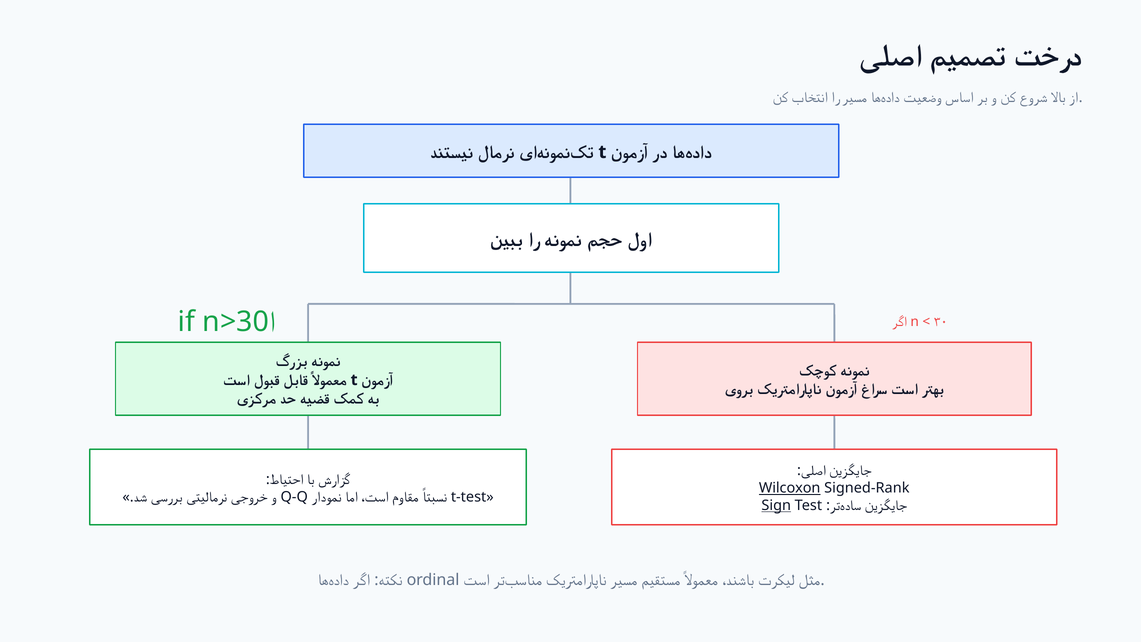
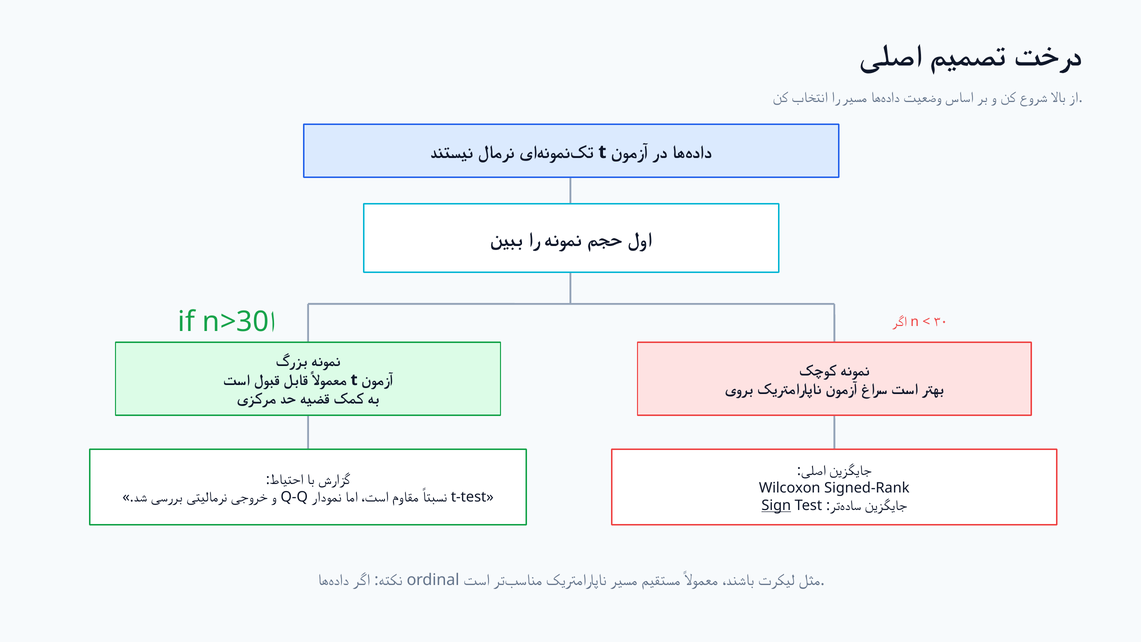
Wilcoxon underline: present -> none
